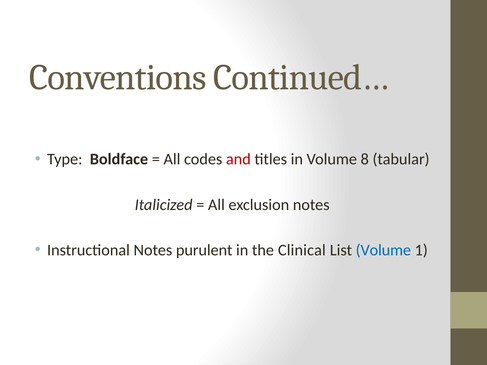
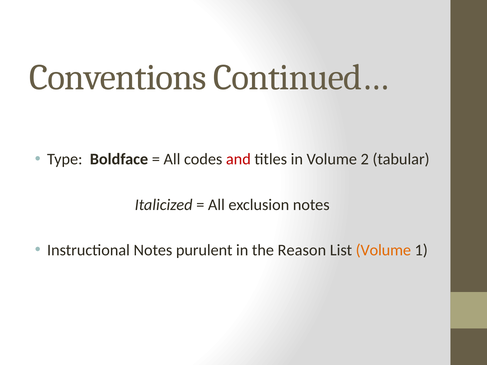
8: 8 -> 2
Clinical: Clinical -> Reason
Volume at (383, 250) colour: blue -> orange
